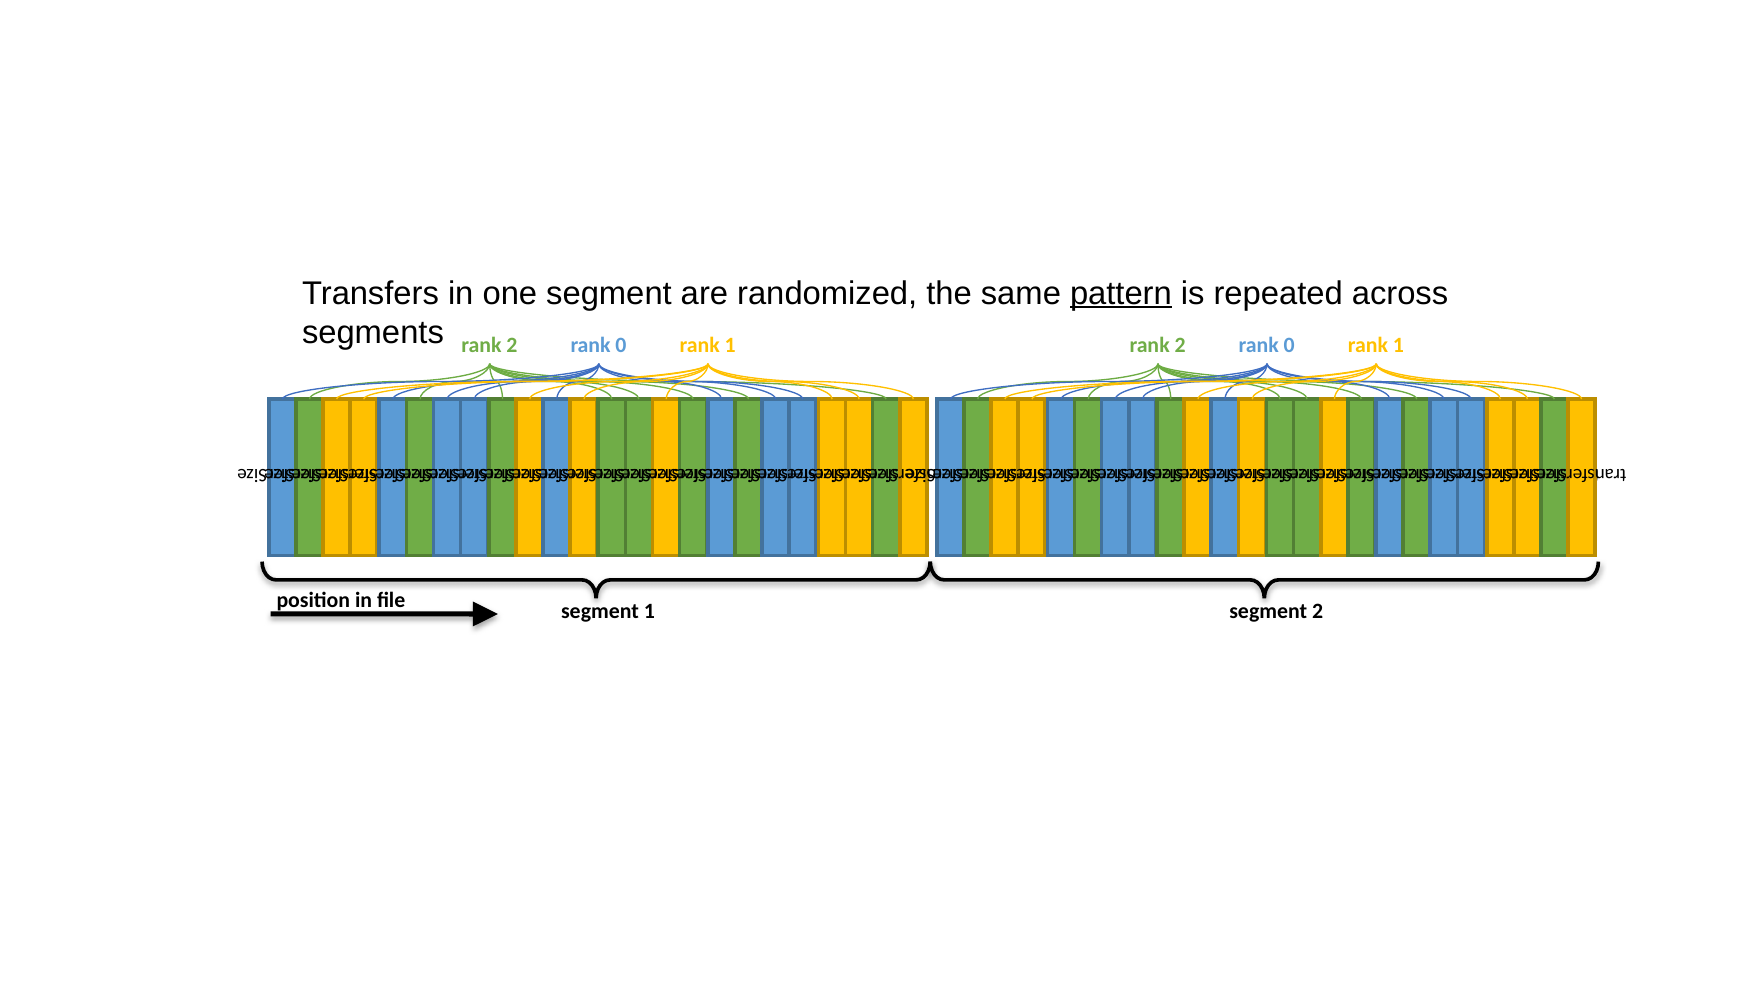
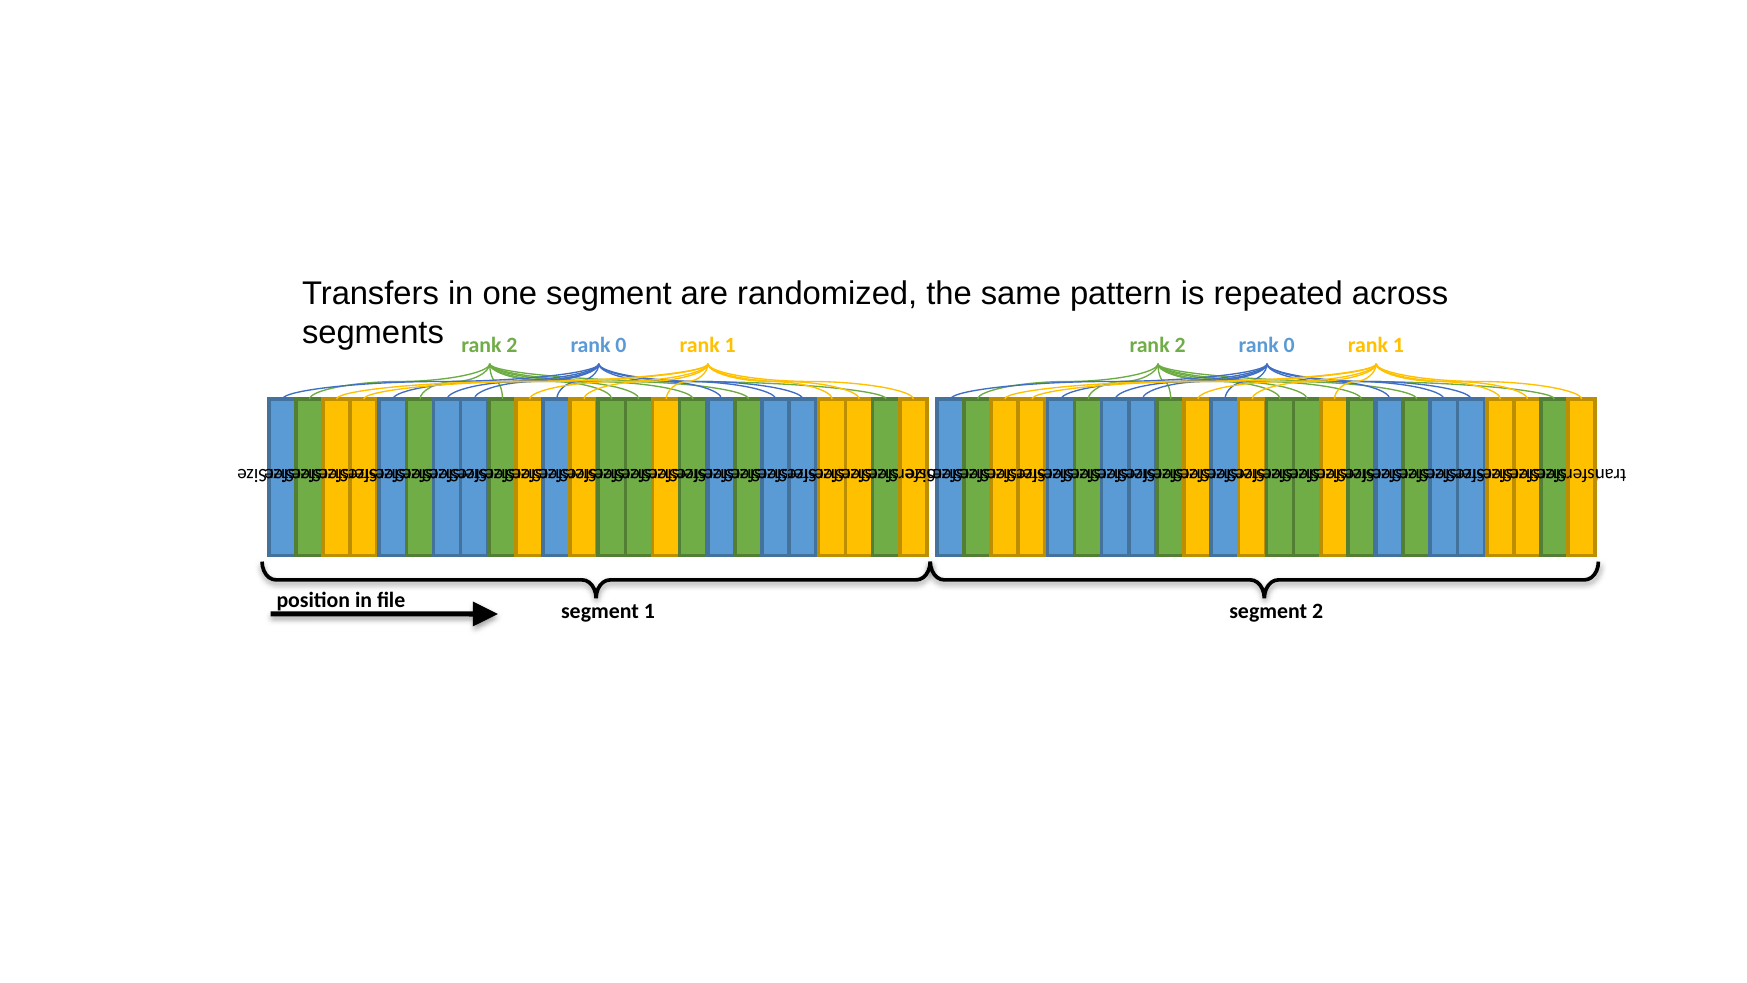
pattern underline: present -> none
